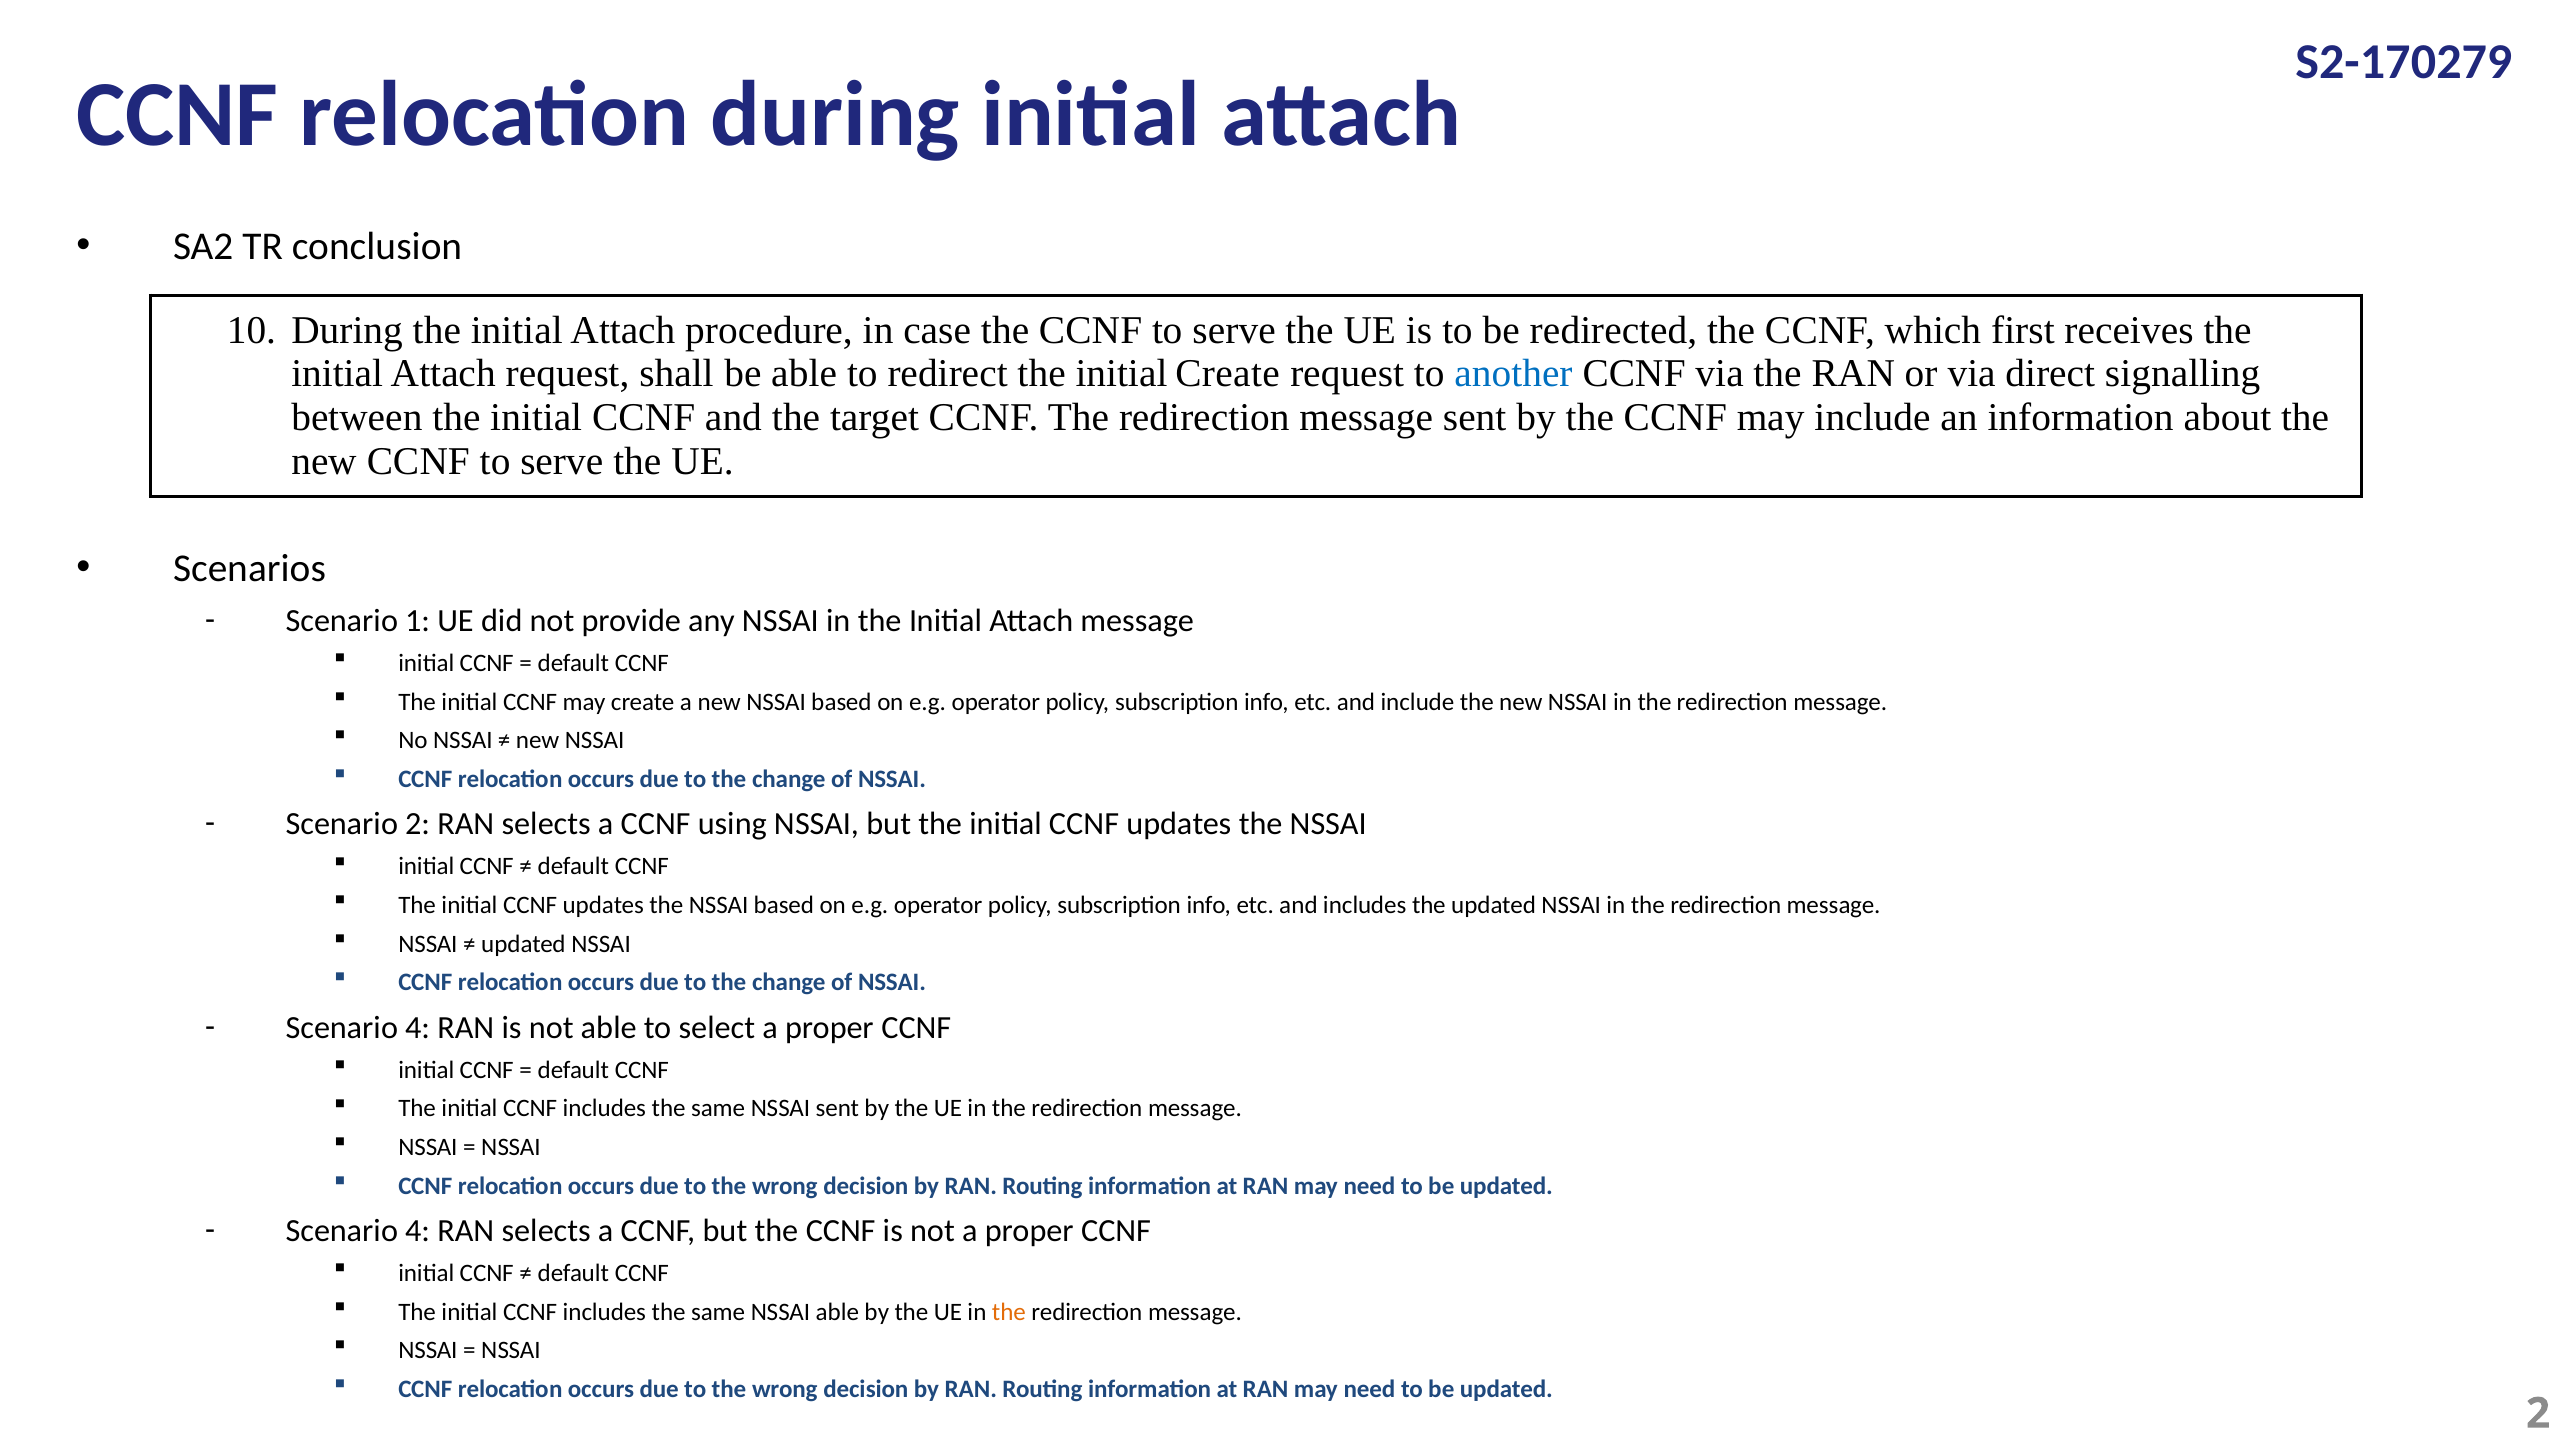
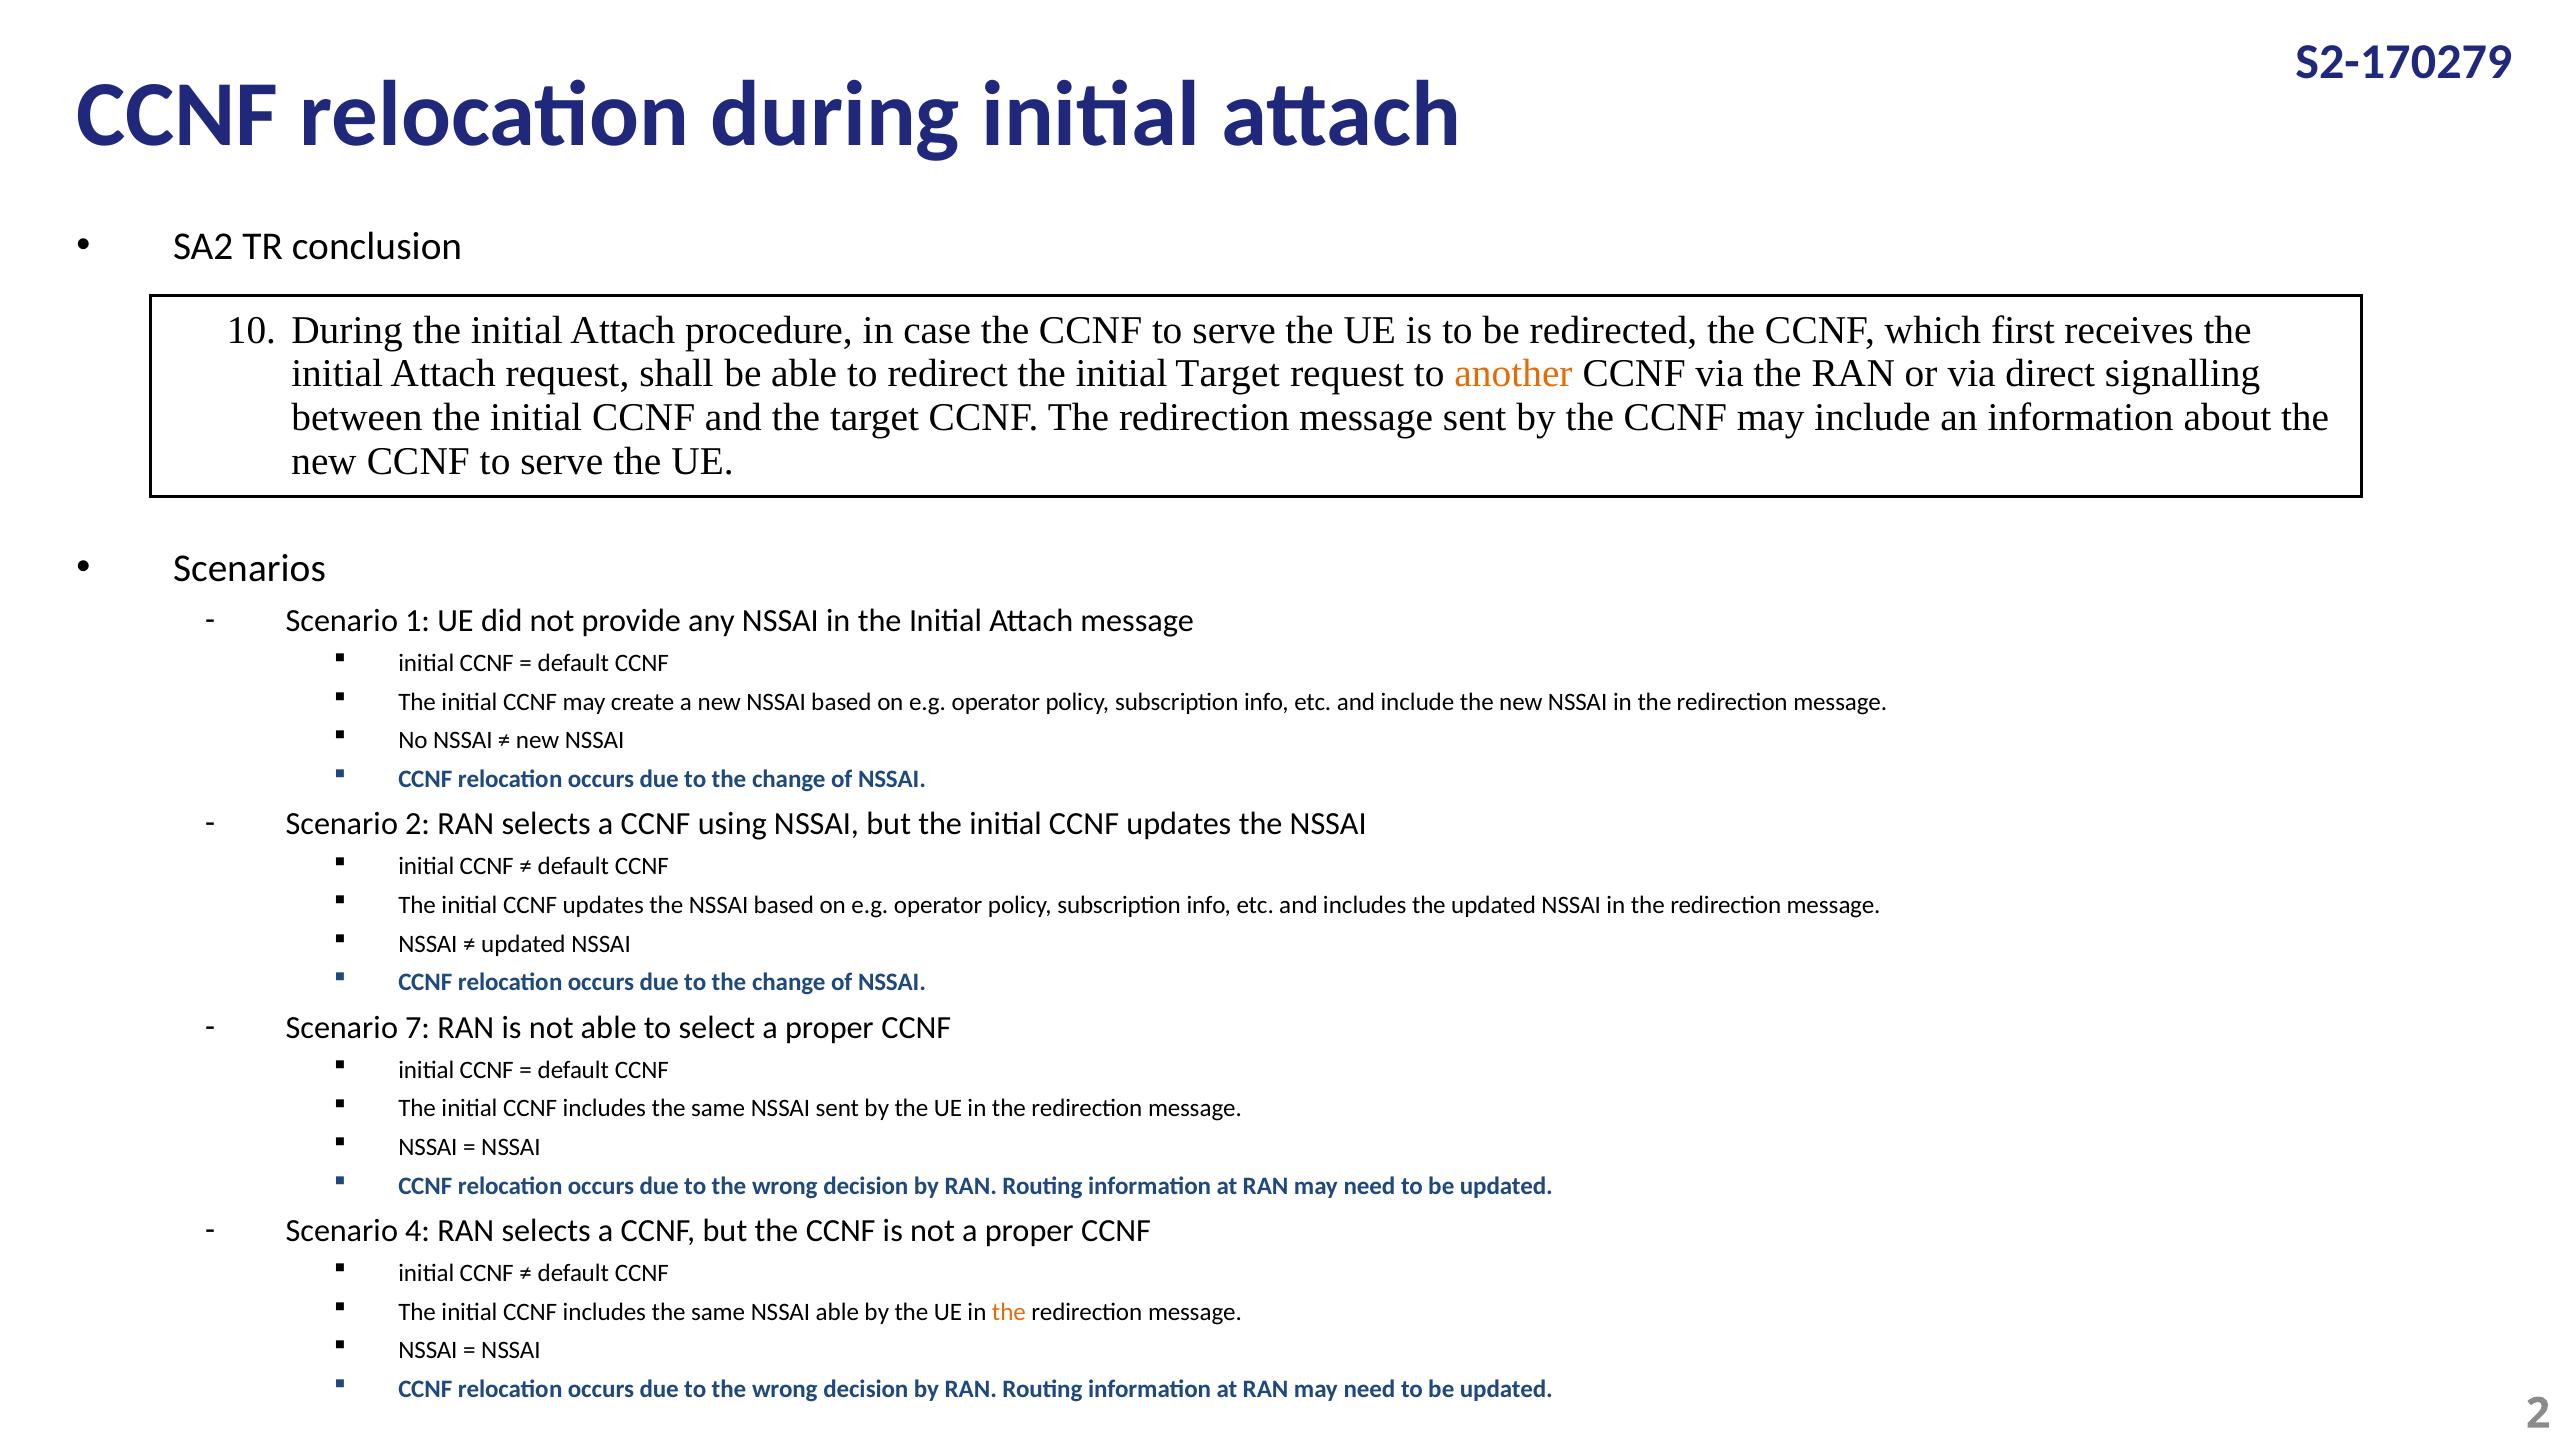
initial Create: Create -> Target
another colour: blue -> orange
4 at (418, 1027): 4 -> 7
